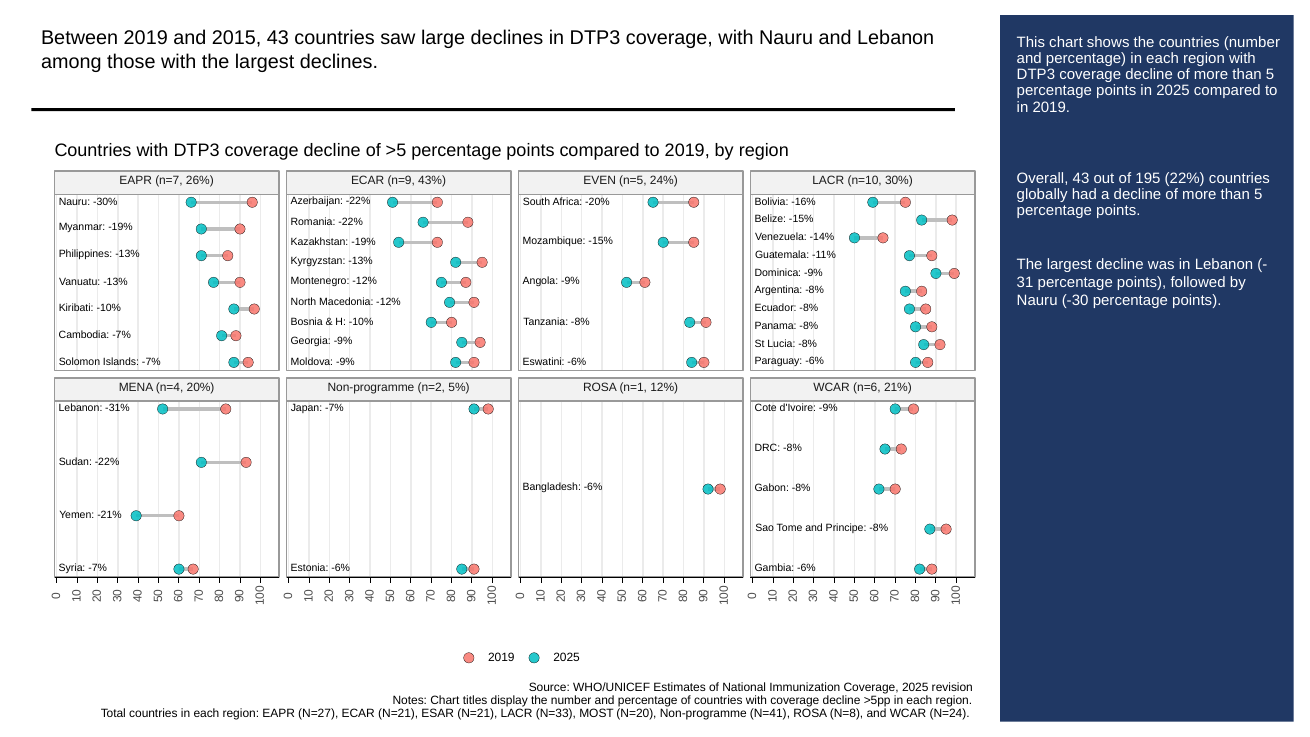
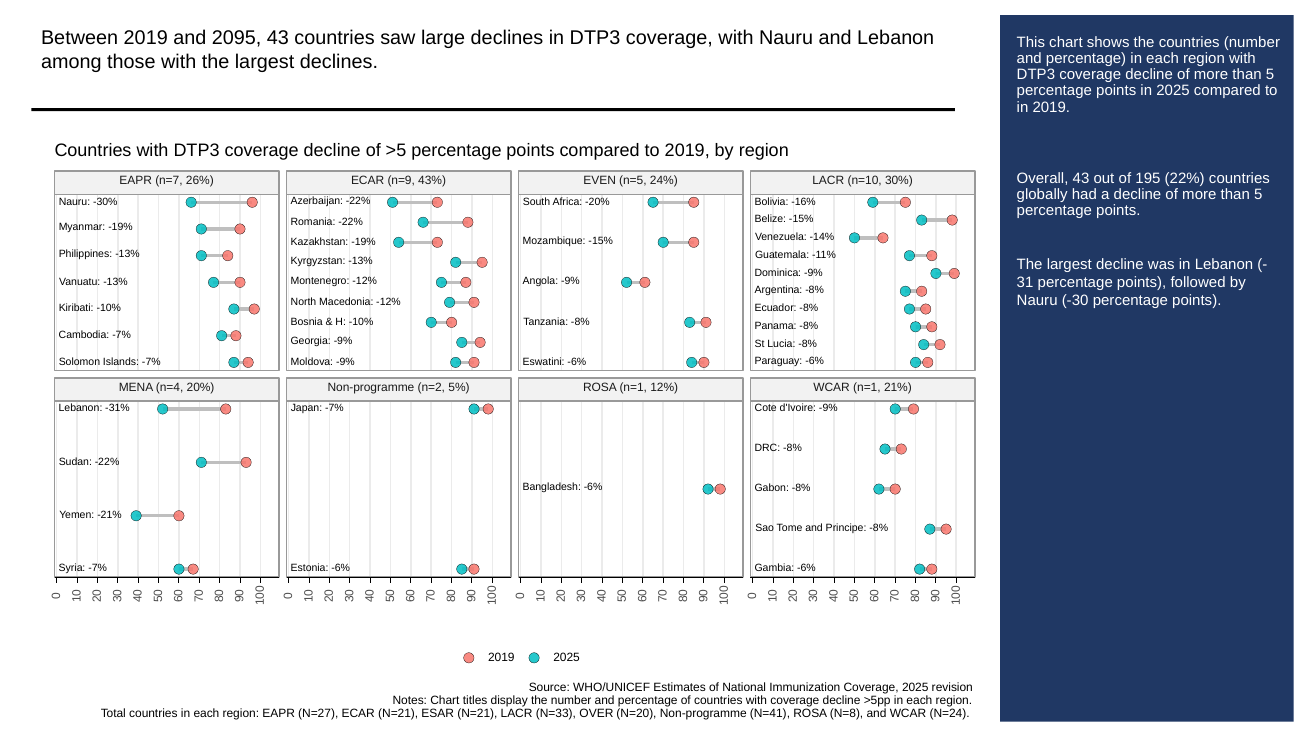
2015: 2015 -> 2095
WCAR n=6: n=6 -> n=1
MOST: MOST -> OVER
